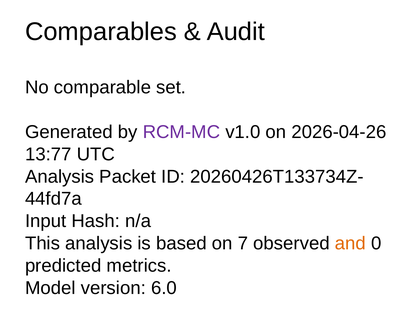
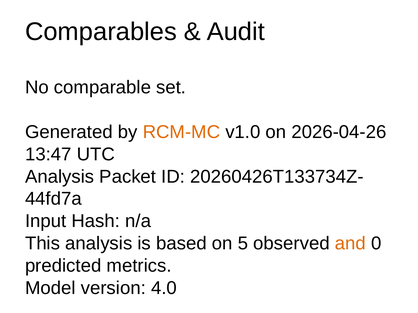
RCM-MC colour: purple -> orange
13:77: 13:77 -> 13:47
7: 7 -> 5
6.0: 6.0 -> 4.0
